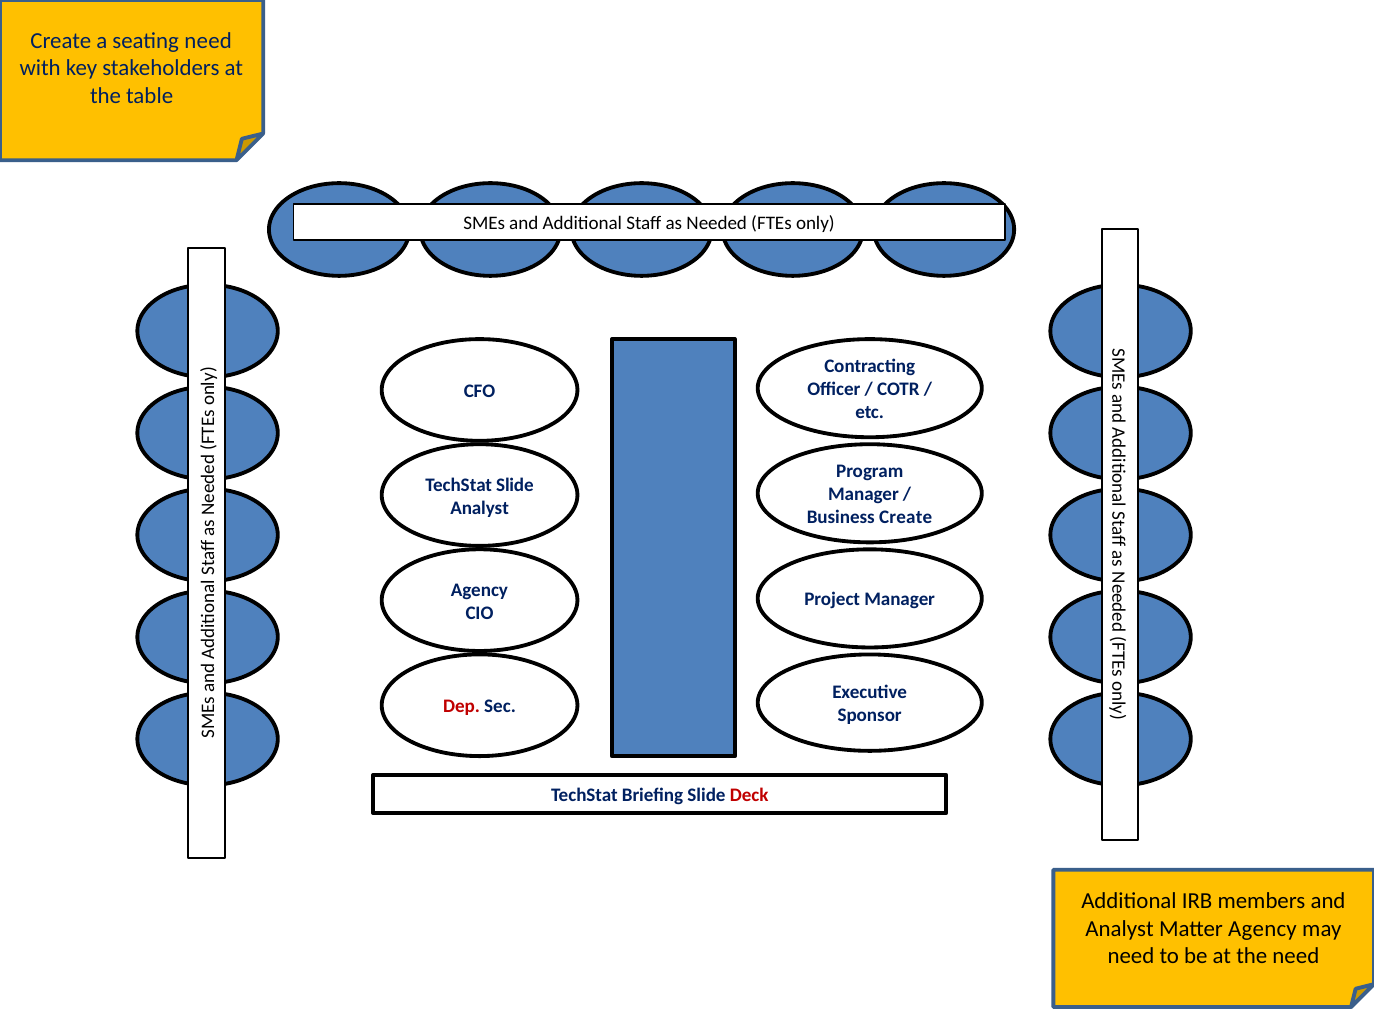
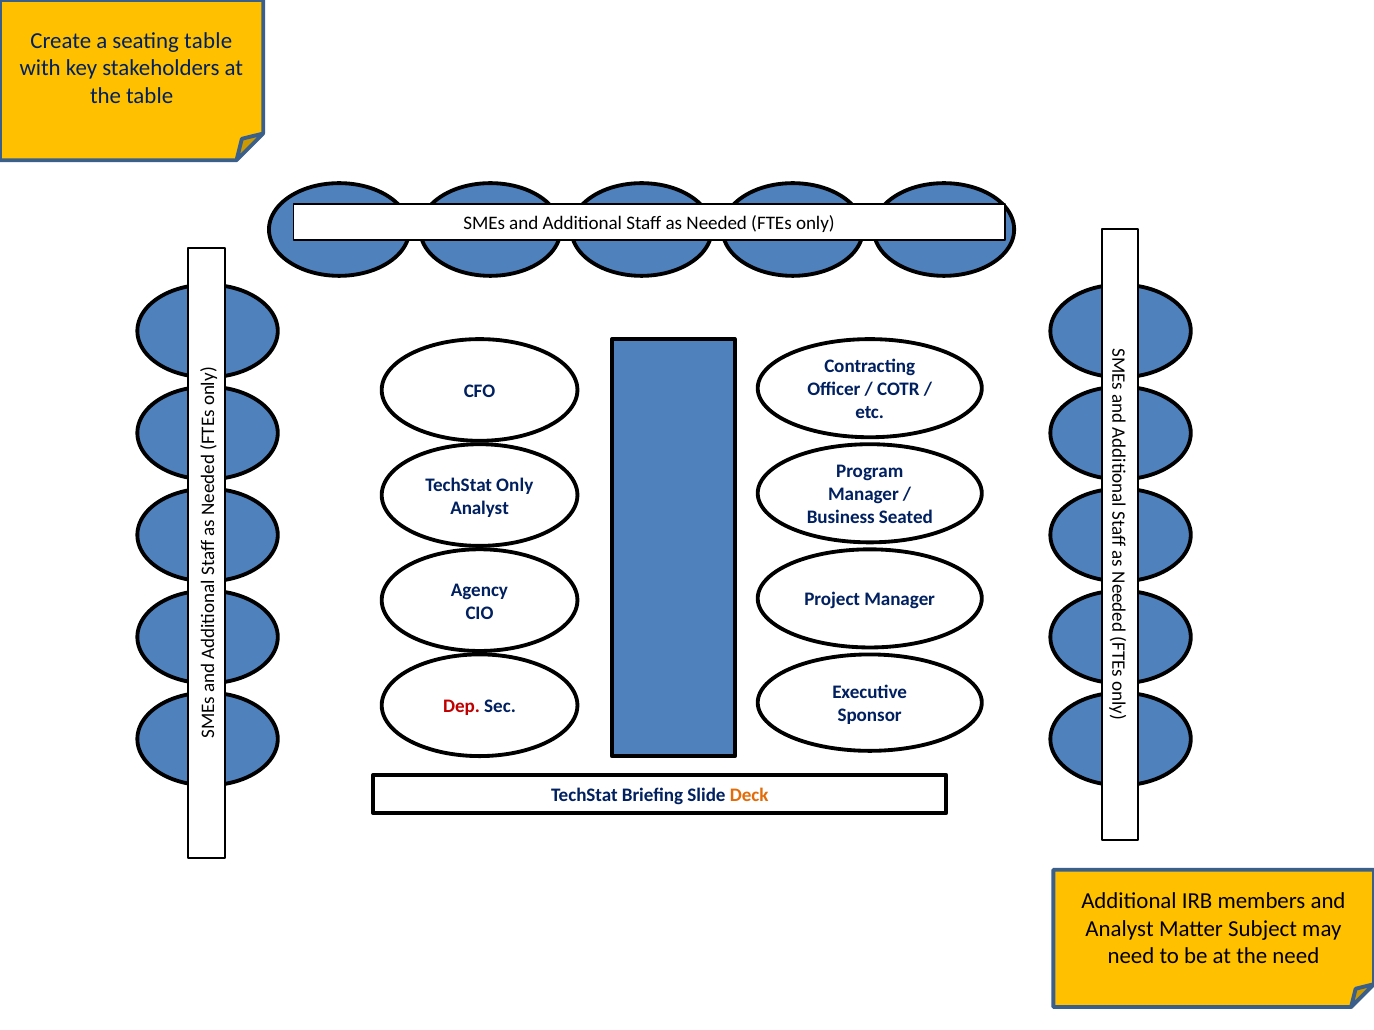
seating need: need -> table
TechStat Slide: Slide -> Only
Business Create: Create -> Seated
Deck colour: red -> orange
Matter Agency: Agency -> Subject
